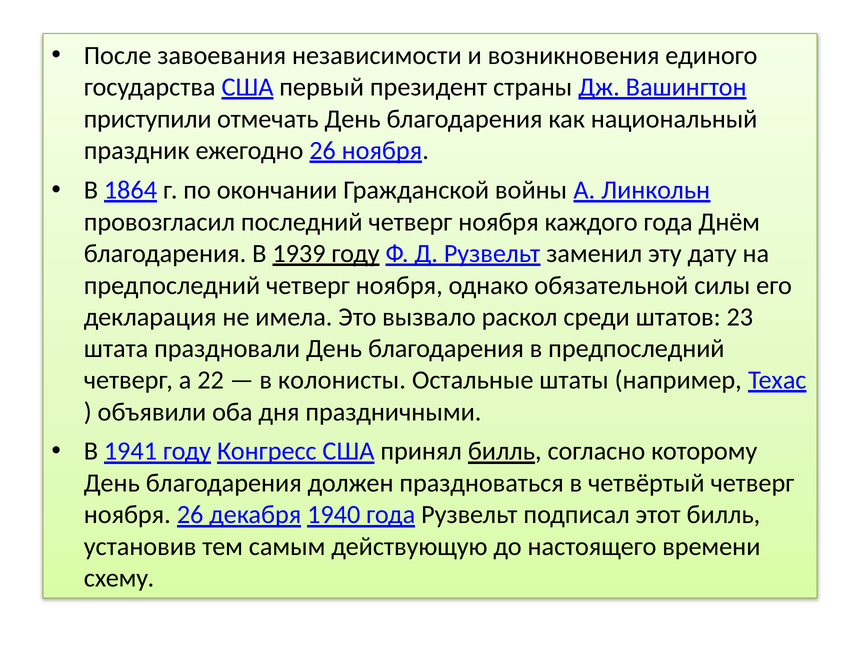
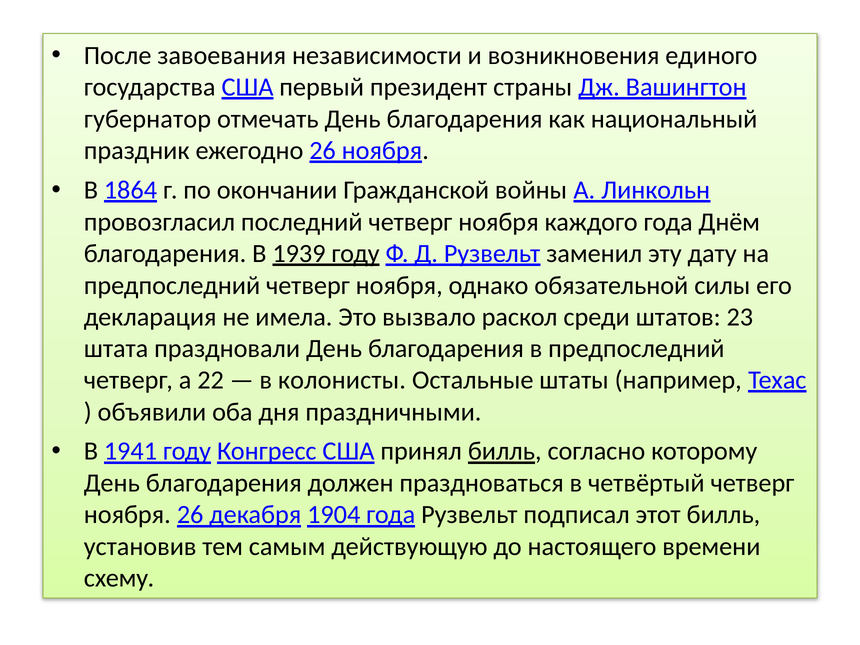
приступили: приступили -> губернатор
1940: 1940 -> 1904
